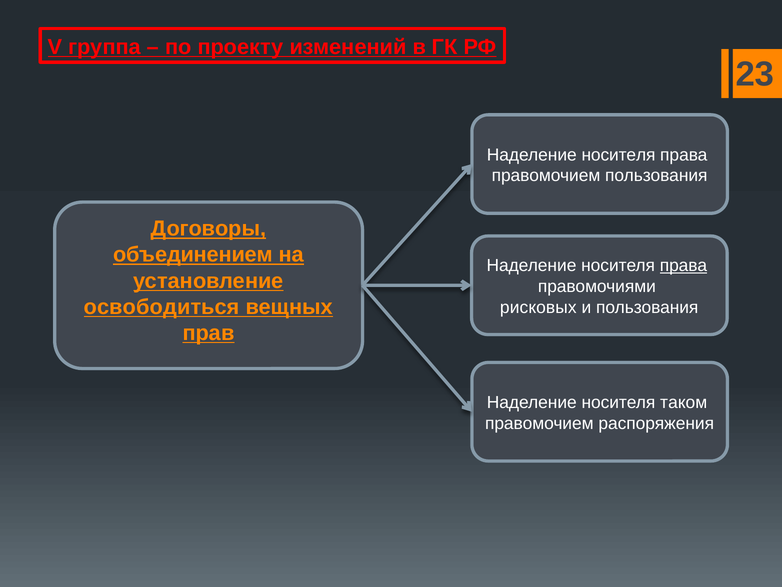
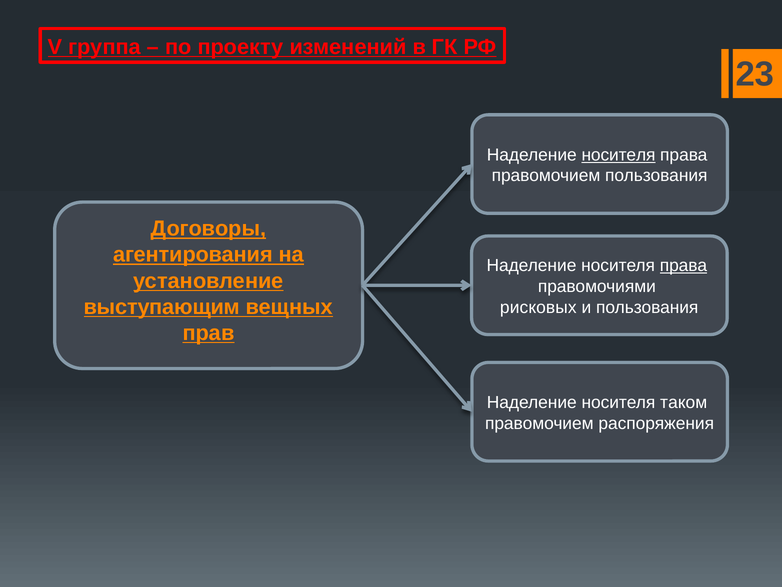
носителя at (618, 155) underline: none -> present
объединением: объединением -> агентирования
освободиться: освободиться -> выступающим
